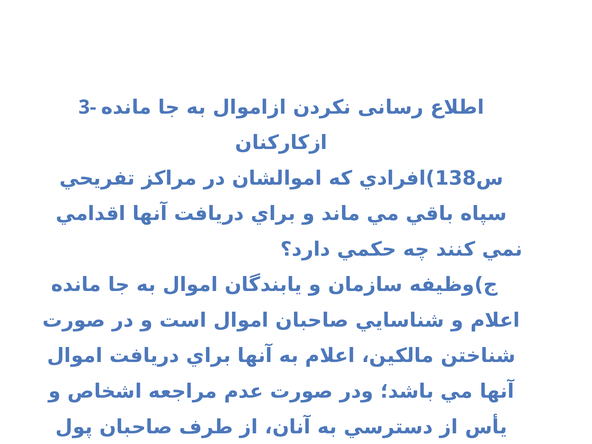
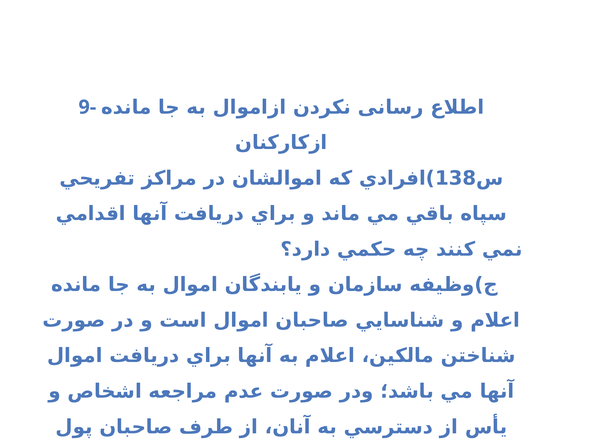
3-: 3- -> 9-
